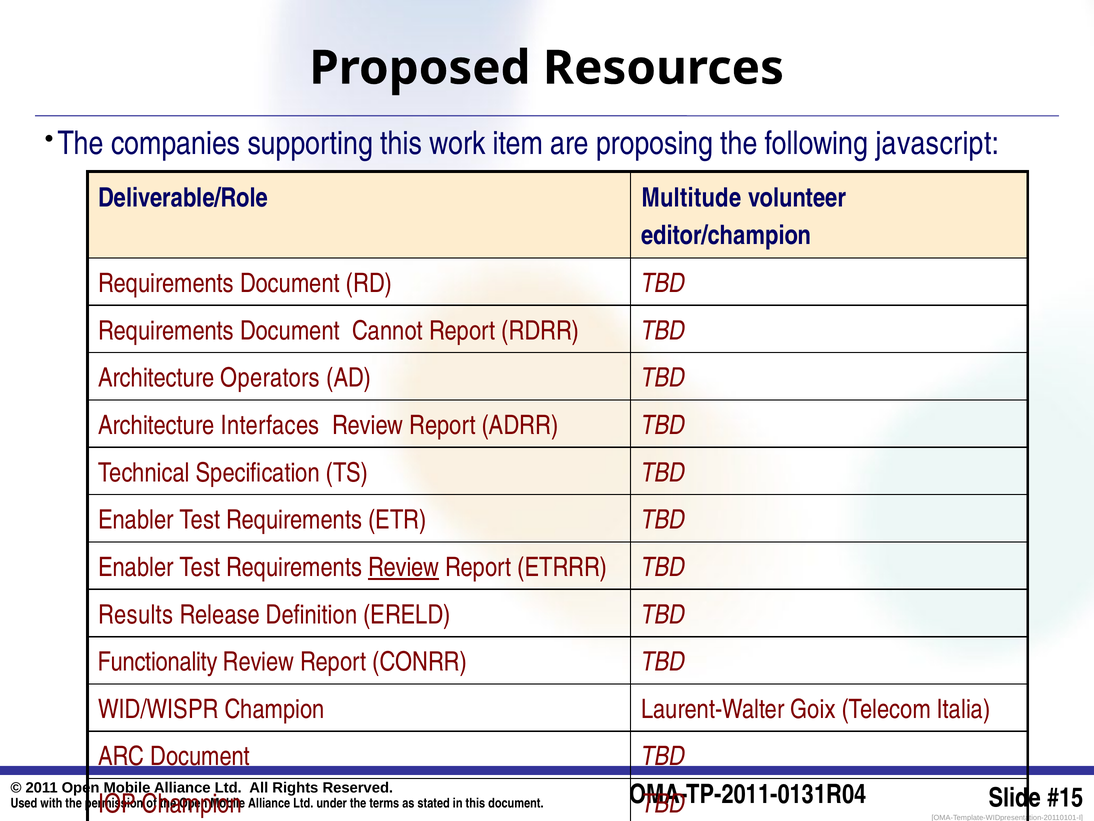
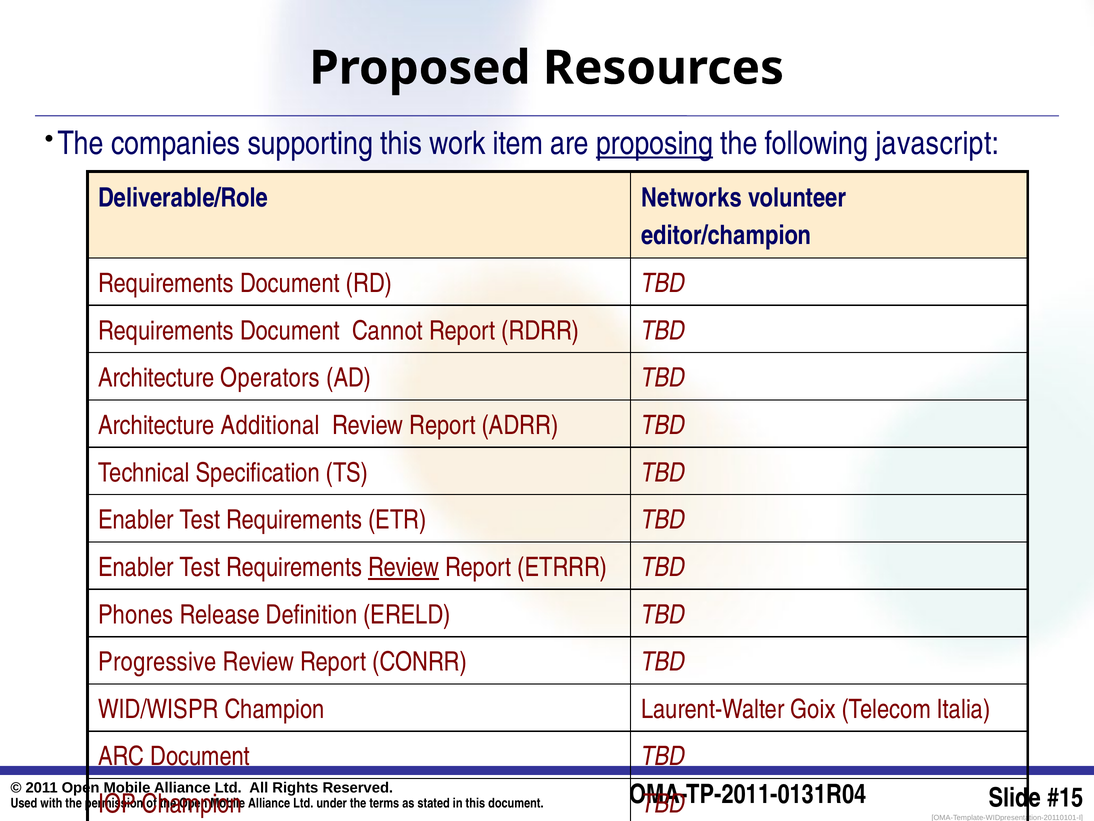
proposing underline: none -> present
Multitude: Multitude -> Networks
Interfaces: Interfaces -> Additional
Results: Results -> Phones
Functionality: Functionality -> Progressive
